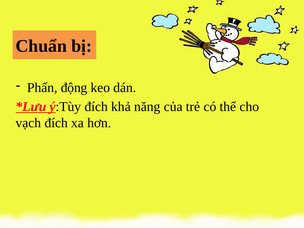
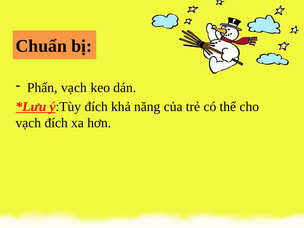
Phấn động: động -> vạch
